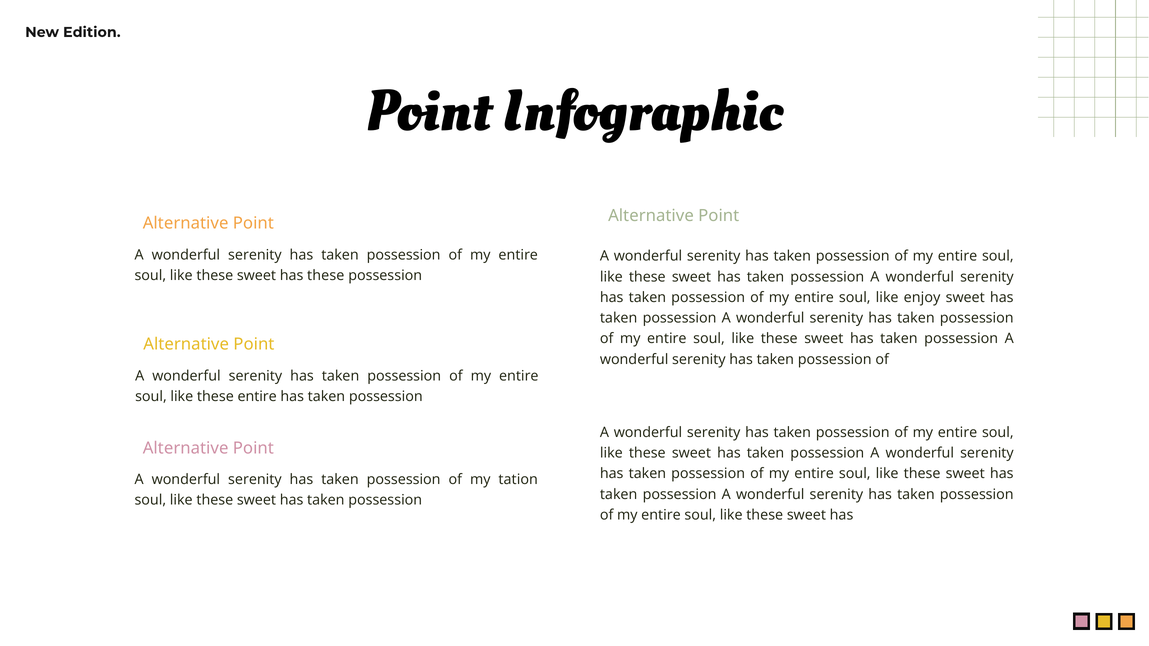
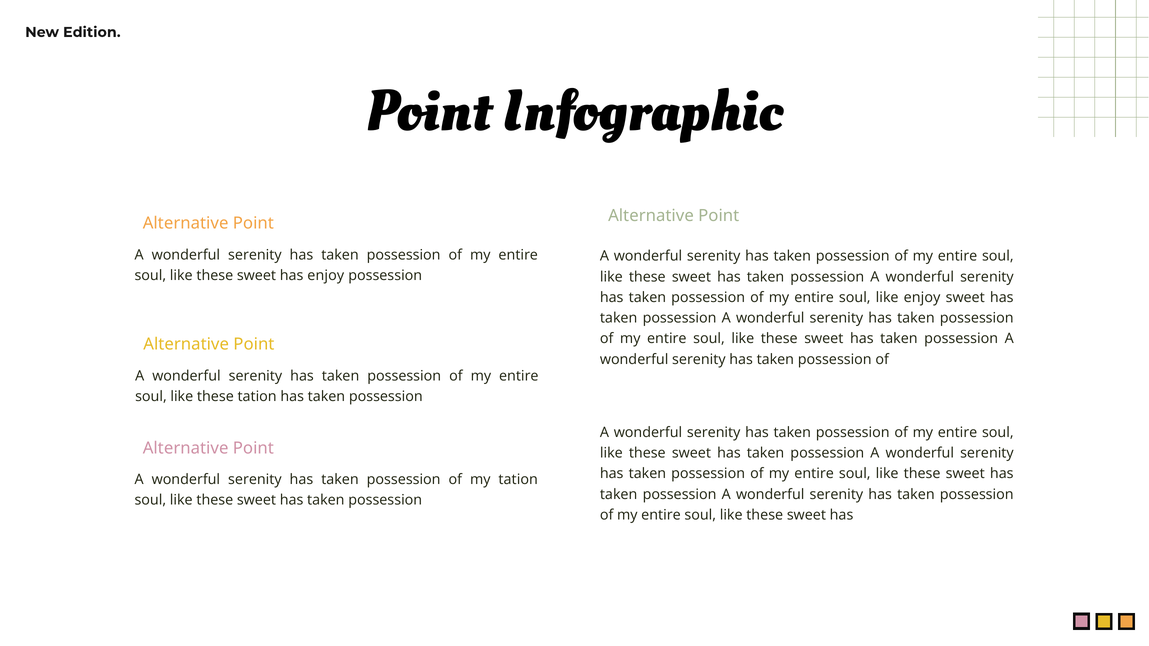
has these: these -> enjoy
these entire: entire -> tation
